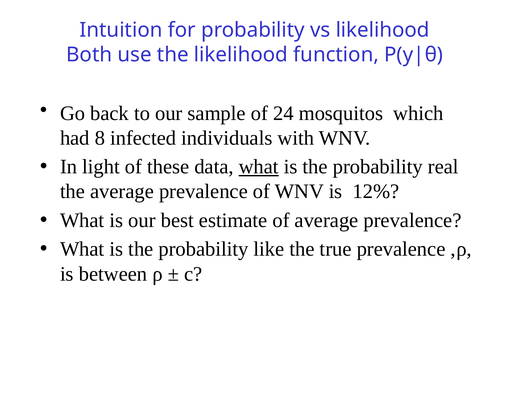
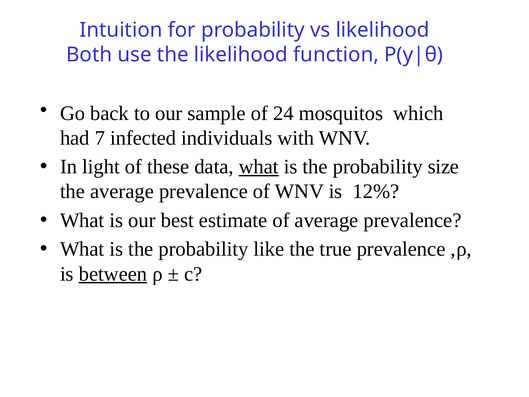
8: 8 -> 7
real: real -> size
between underline: none -> present
